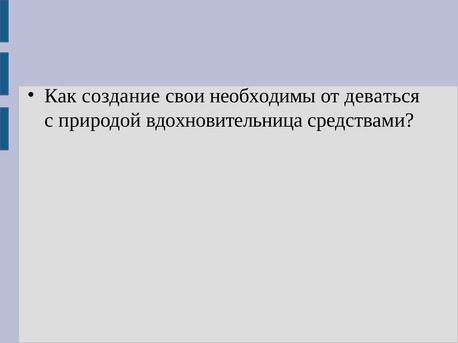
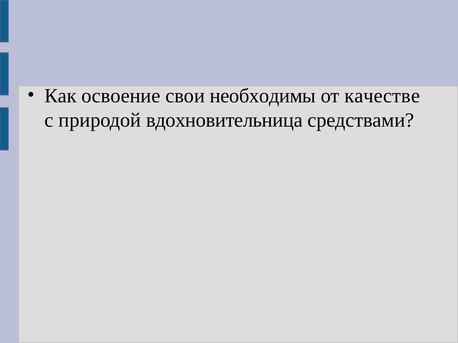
создание: создание -> освоение
деваться: деваться -> качестве
